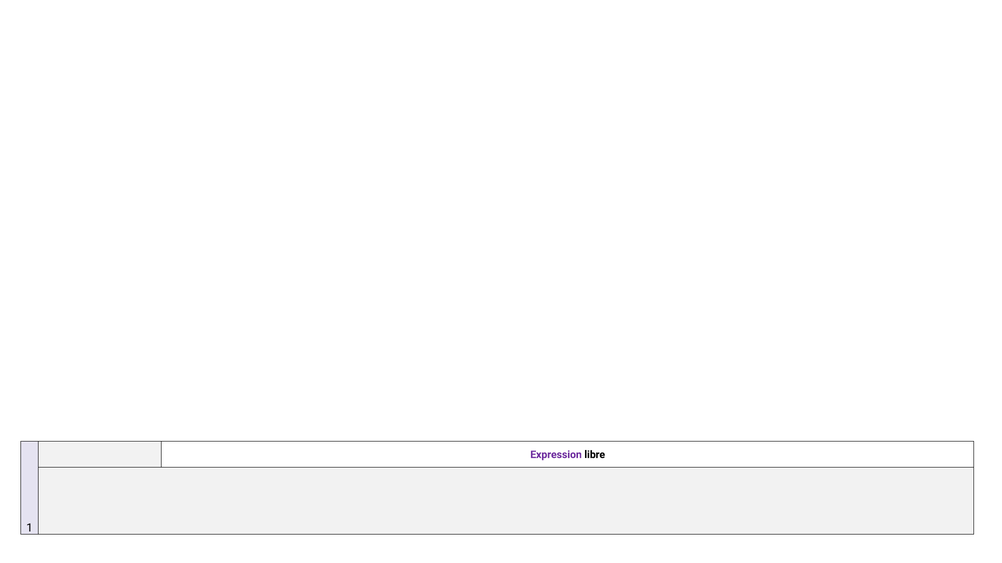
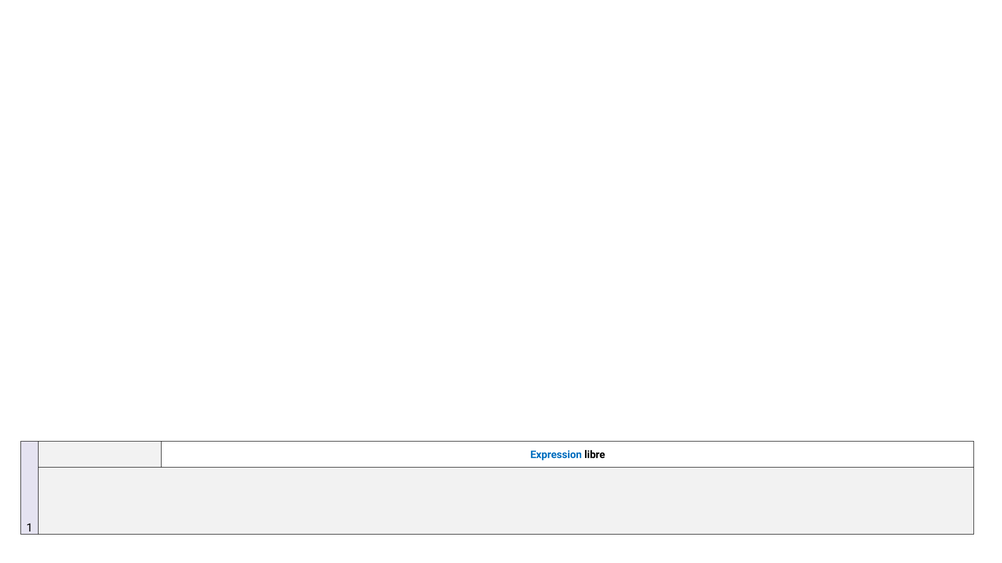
Expression colour: purple -> blue
